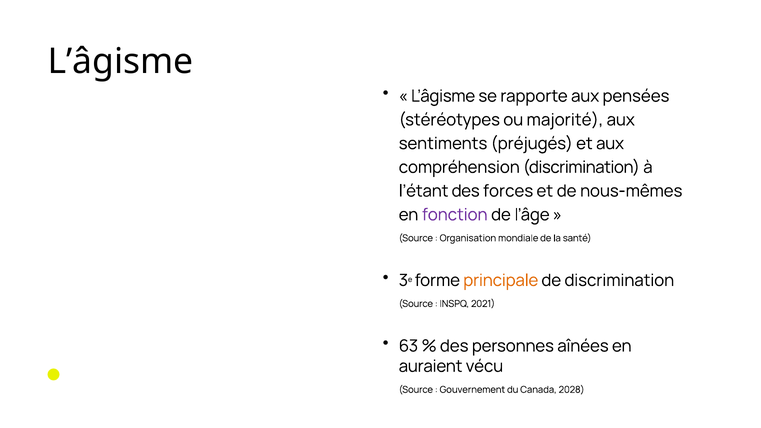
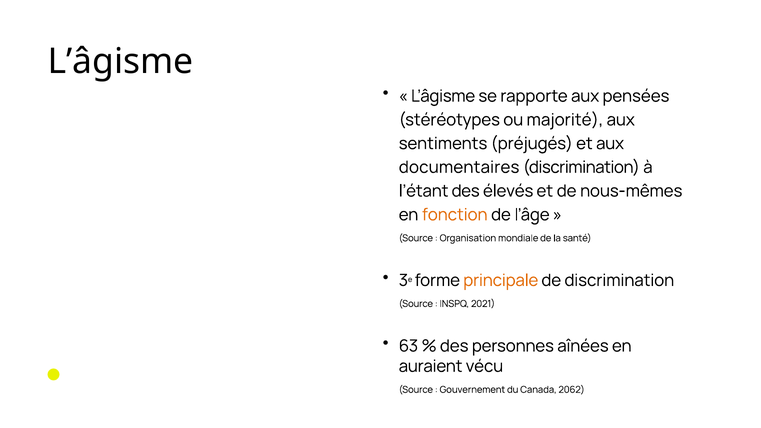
compréhension: compréhension -> documentaires
forces: forces -> élevés
fonction colour: purple -> orange
2028: 2028 -> 2062
